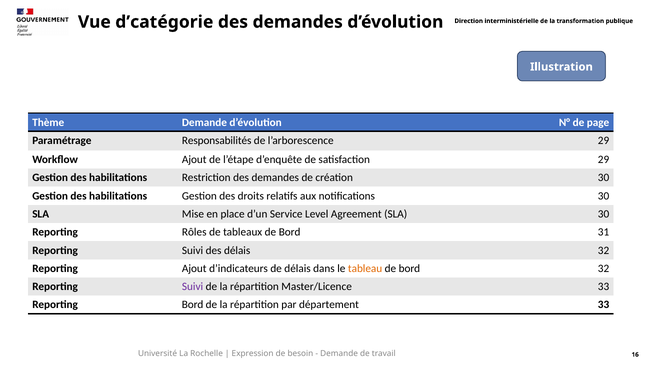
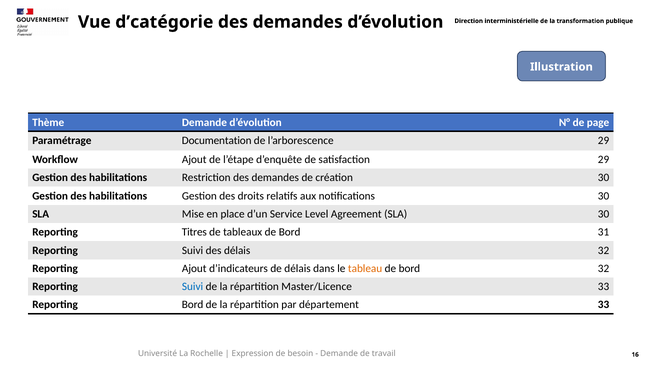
Responsabilités: Responsabilités -> Documentation
Rôles: Rôles -> Titres
Suivi at (193, 287) colour: purple -> blue
